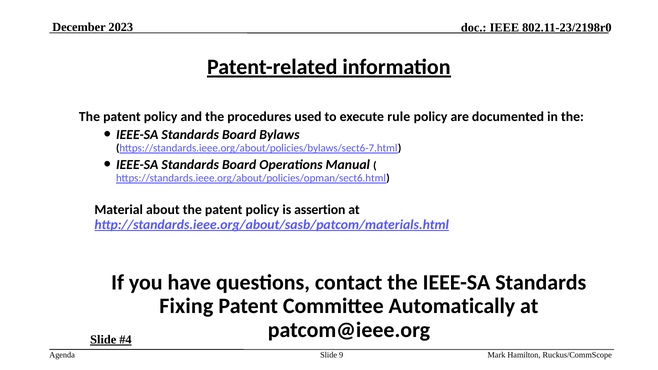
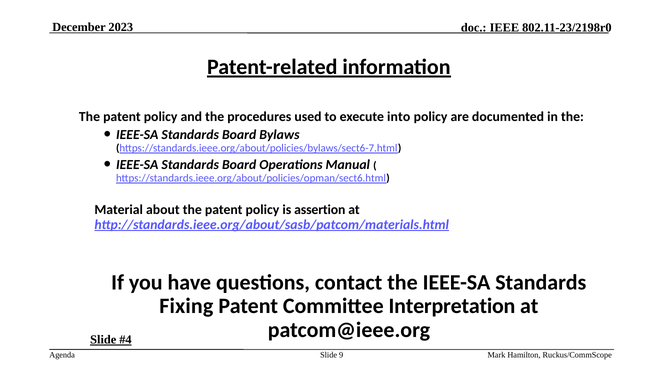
rule: rule -> into
Automatically: Automatically -> Interpretation
